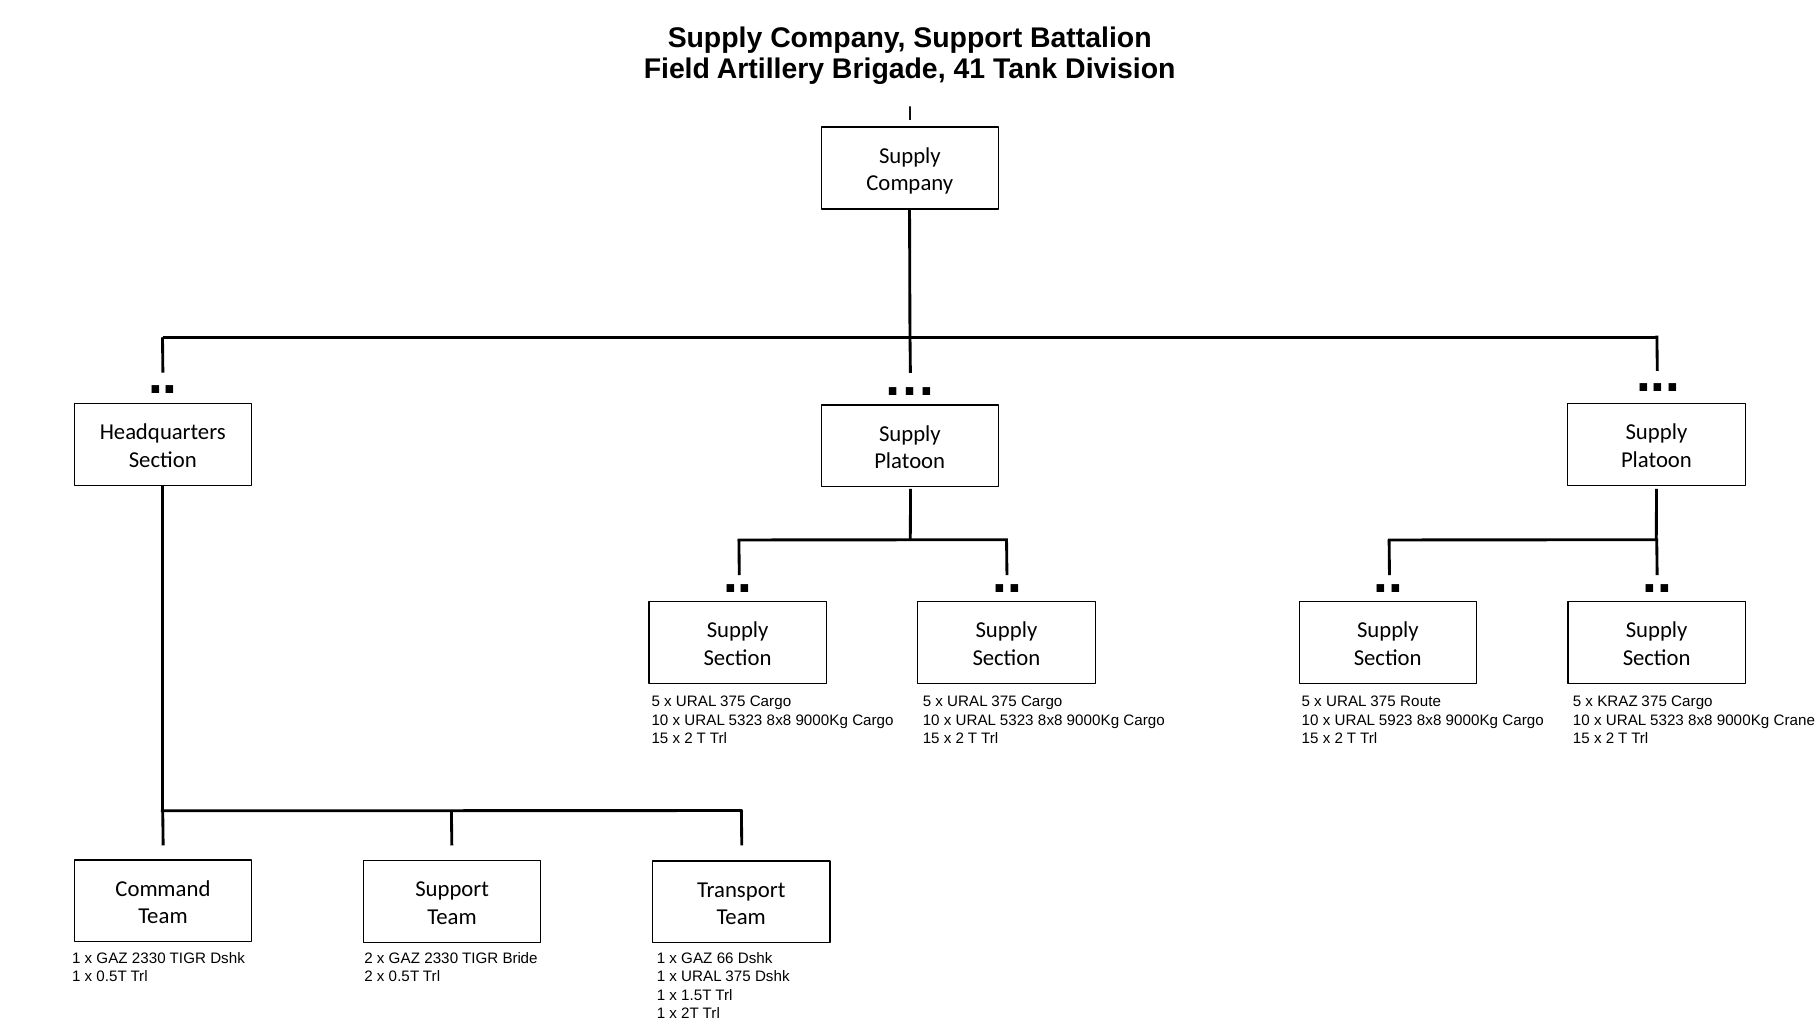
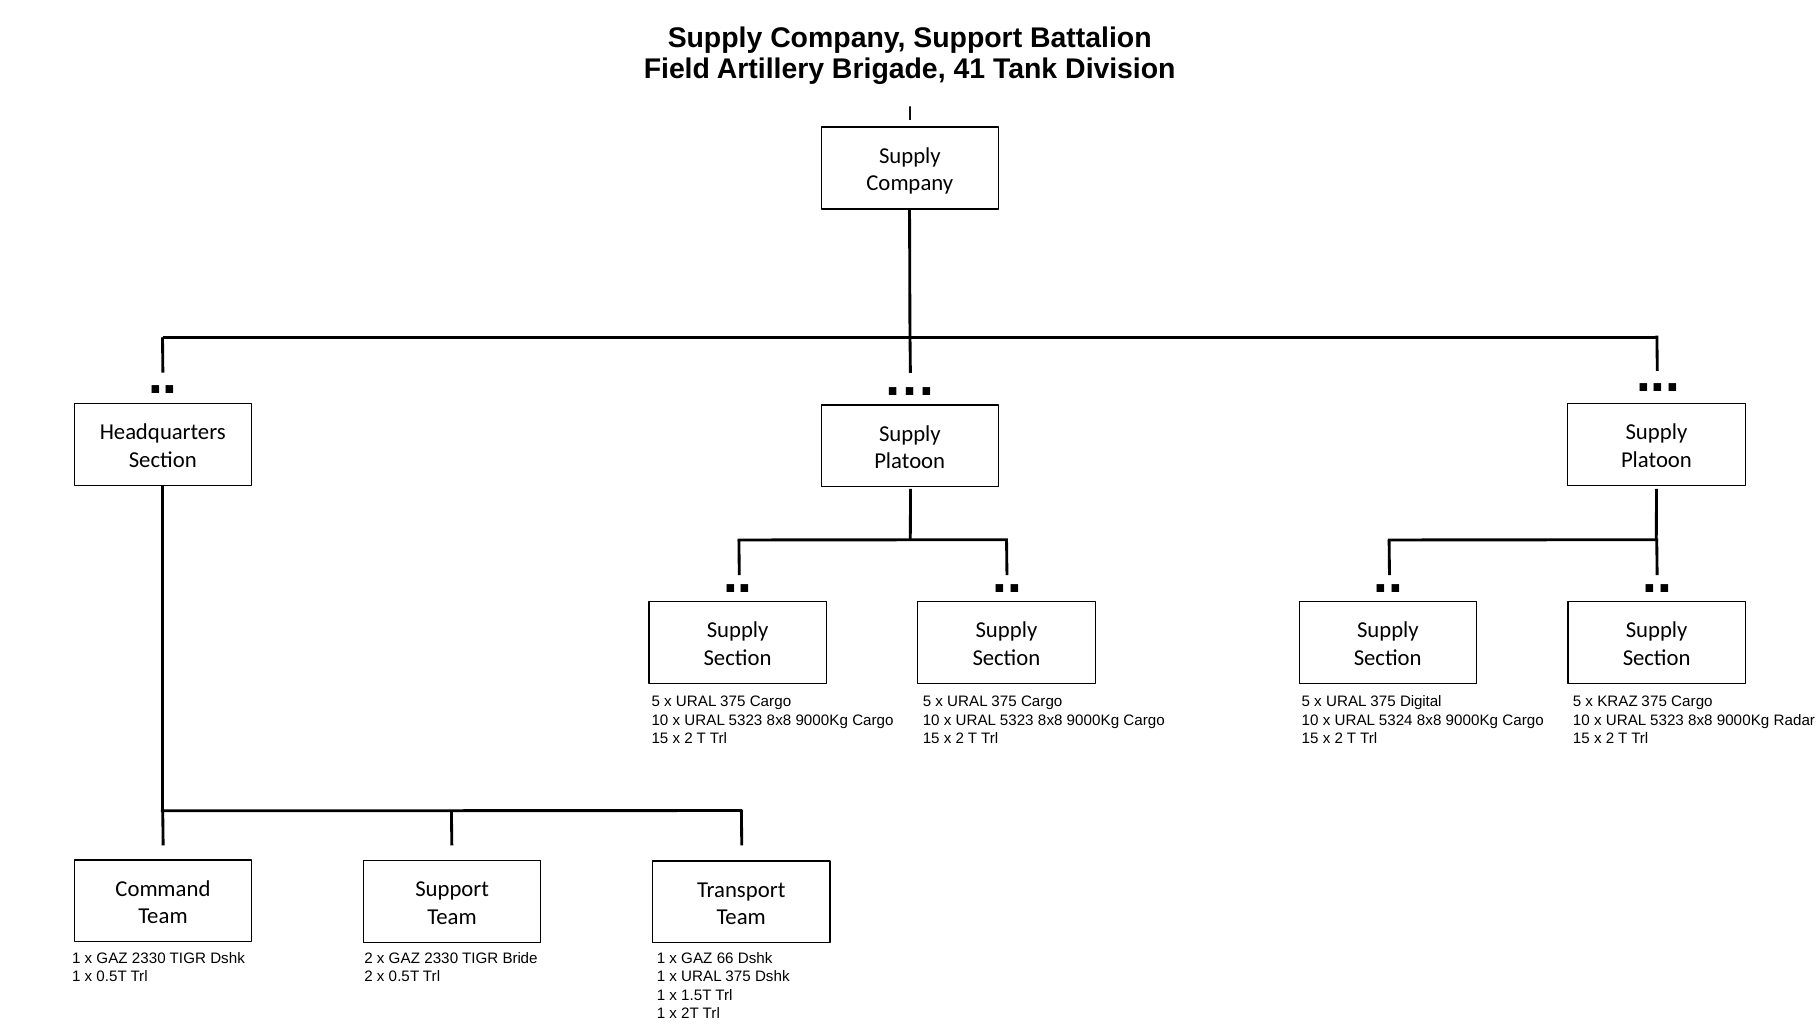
Route: Route -> Digital
5923: 5923 -> 5324
Crane: Crane -> Radar
